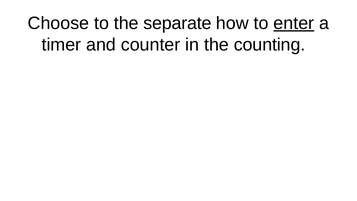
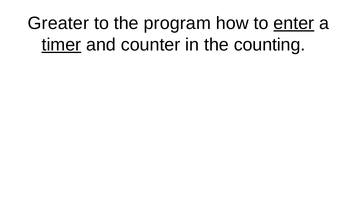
Choose: Choose -> Greater
separate: separate -> program
timer underline: none -> present
